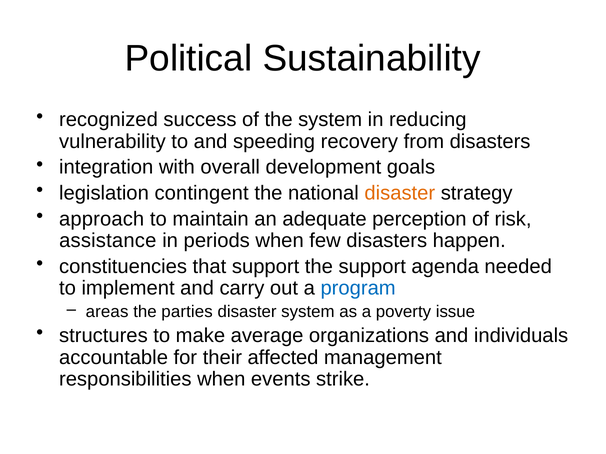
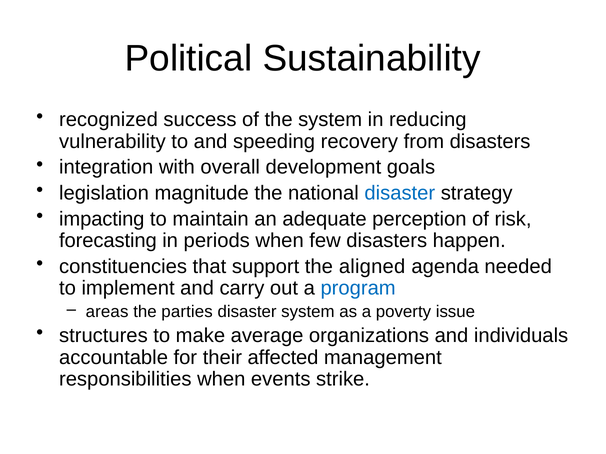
contingent: contingent -> magnitude
disaster at (400, 193) colour: orange -> blue
approach: approach -> impacting
assistance: assistance -> forecasting
the support: support -> aligned
